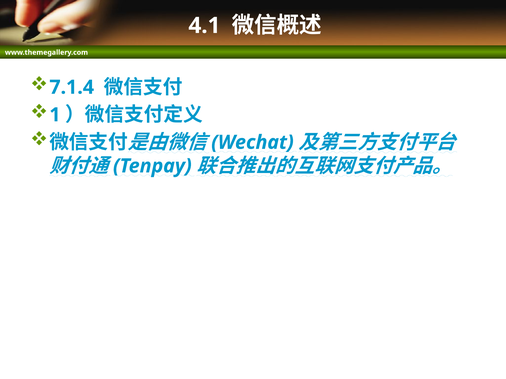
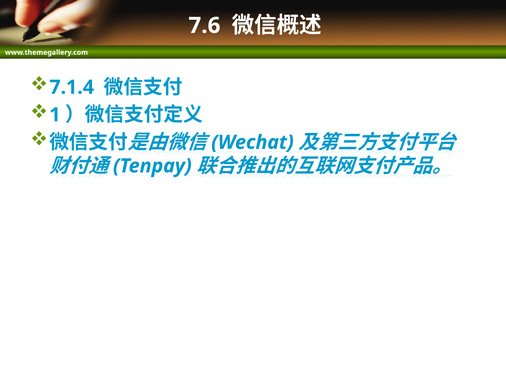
4.1: 4.1 -> 7.6
